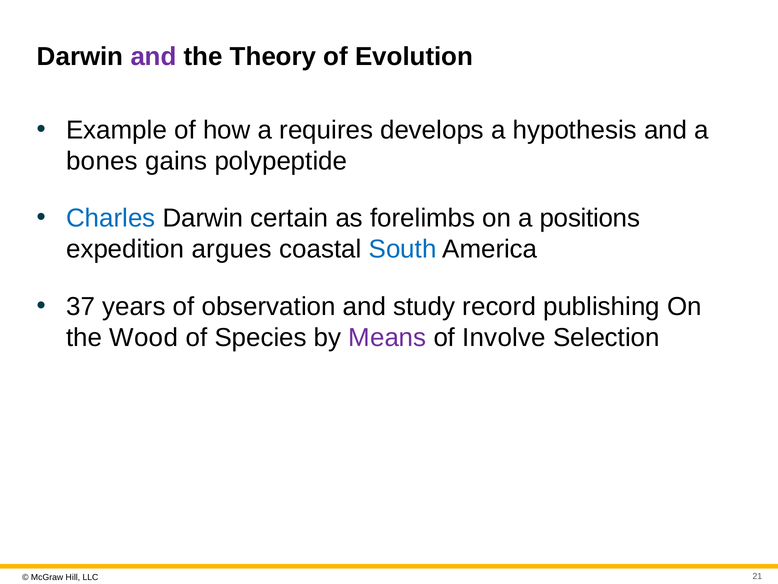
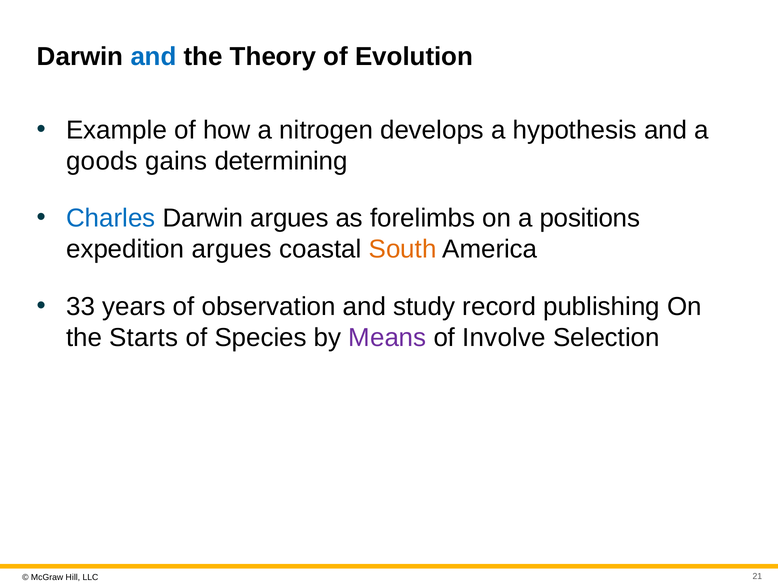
and at (154, 57) colour: purple -> blue
requires: requires -> nitrogen
bones: bones -> goods
polypeptide: polypeptide -> determining
Darwin certain: certain -> argues
South colour: blue -> orange
37: 37 -> 33
Wood: Wood -> Starts
